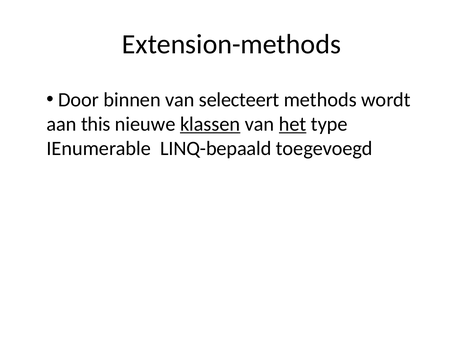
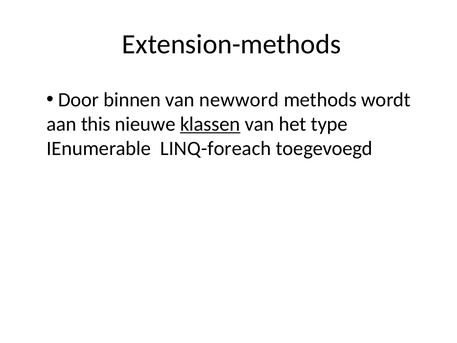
selecteert: selecteert -> newword
het underline: present -> none
LINQ-bepaald: LINQ-bepaald -> LINQ-foreach
